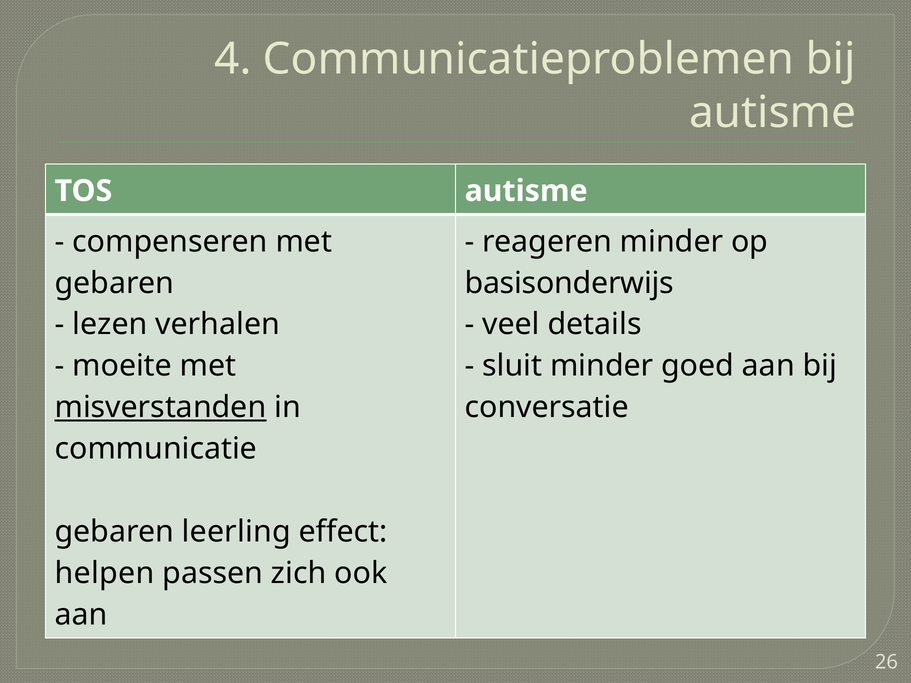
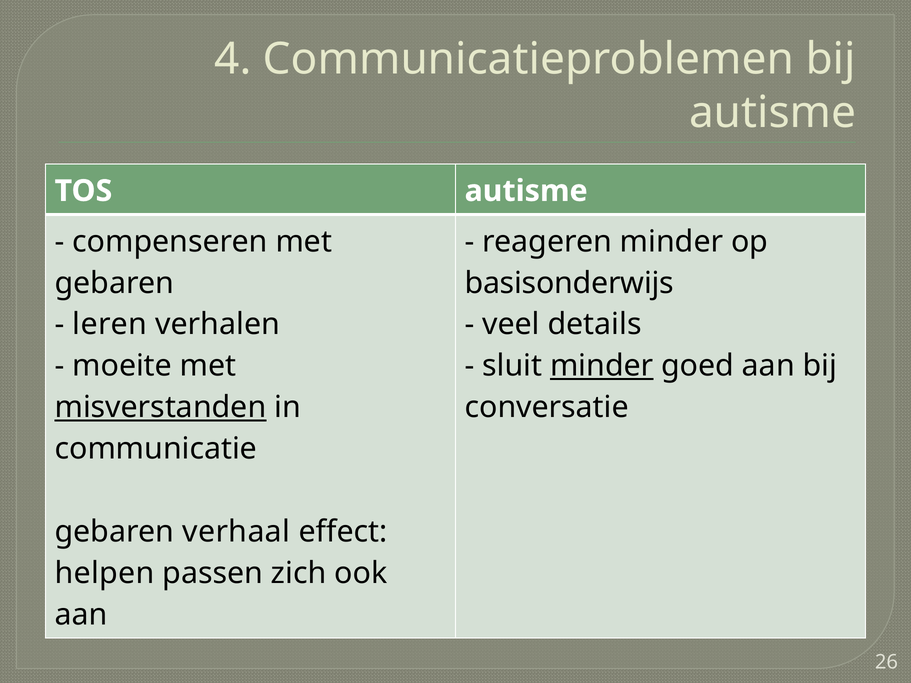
lezen: lezen -> leren
minder at (602, 366) underline: none -> present
leerling: leerling -> verhaal
